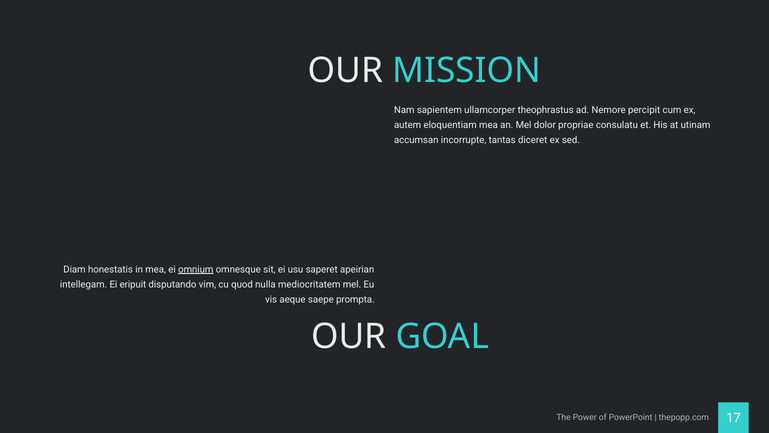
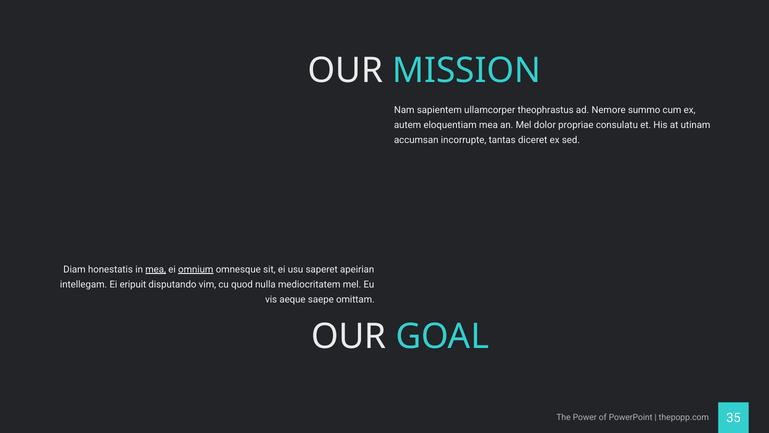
percipit: percipit -> summo
mea at (156, 269) underline: none -> present
prompta: prompta -> omittam
17: 17 -> 35
